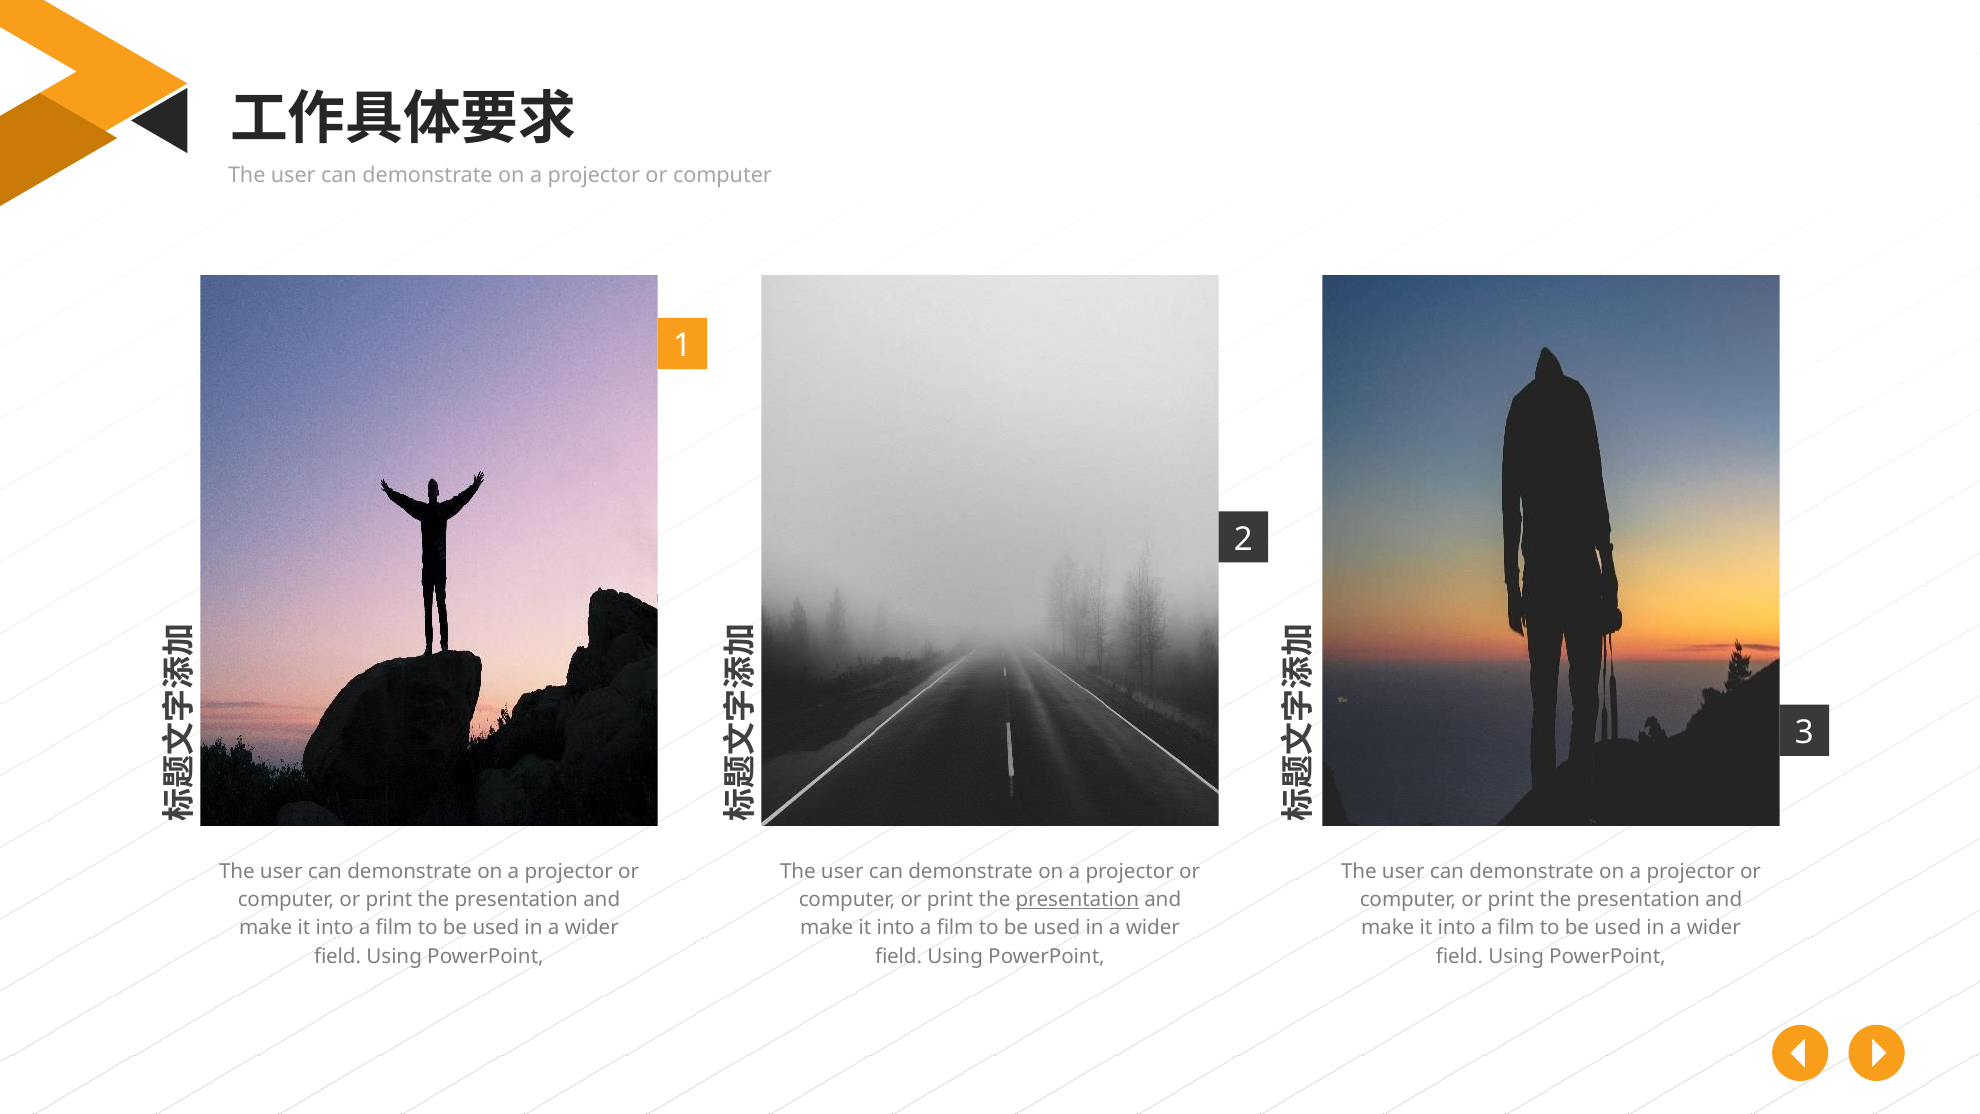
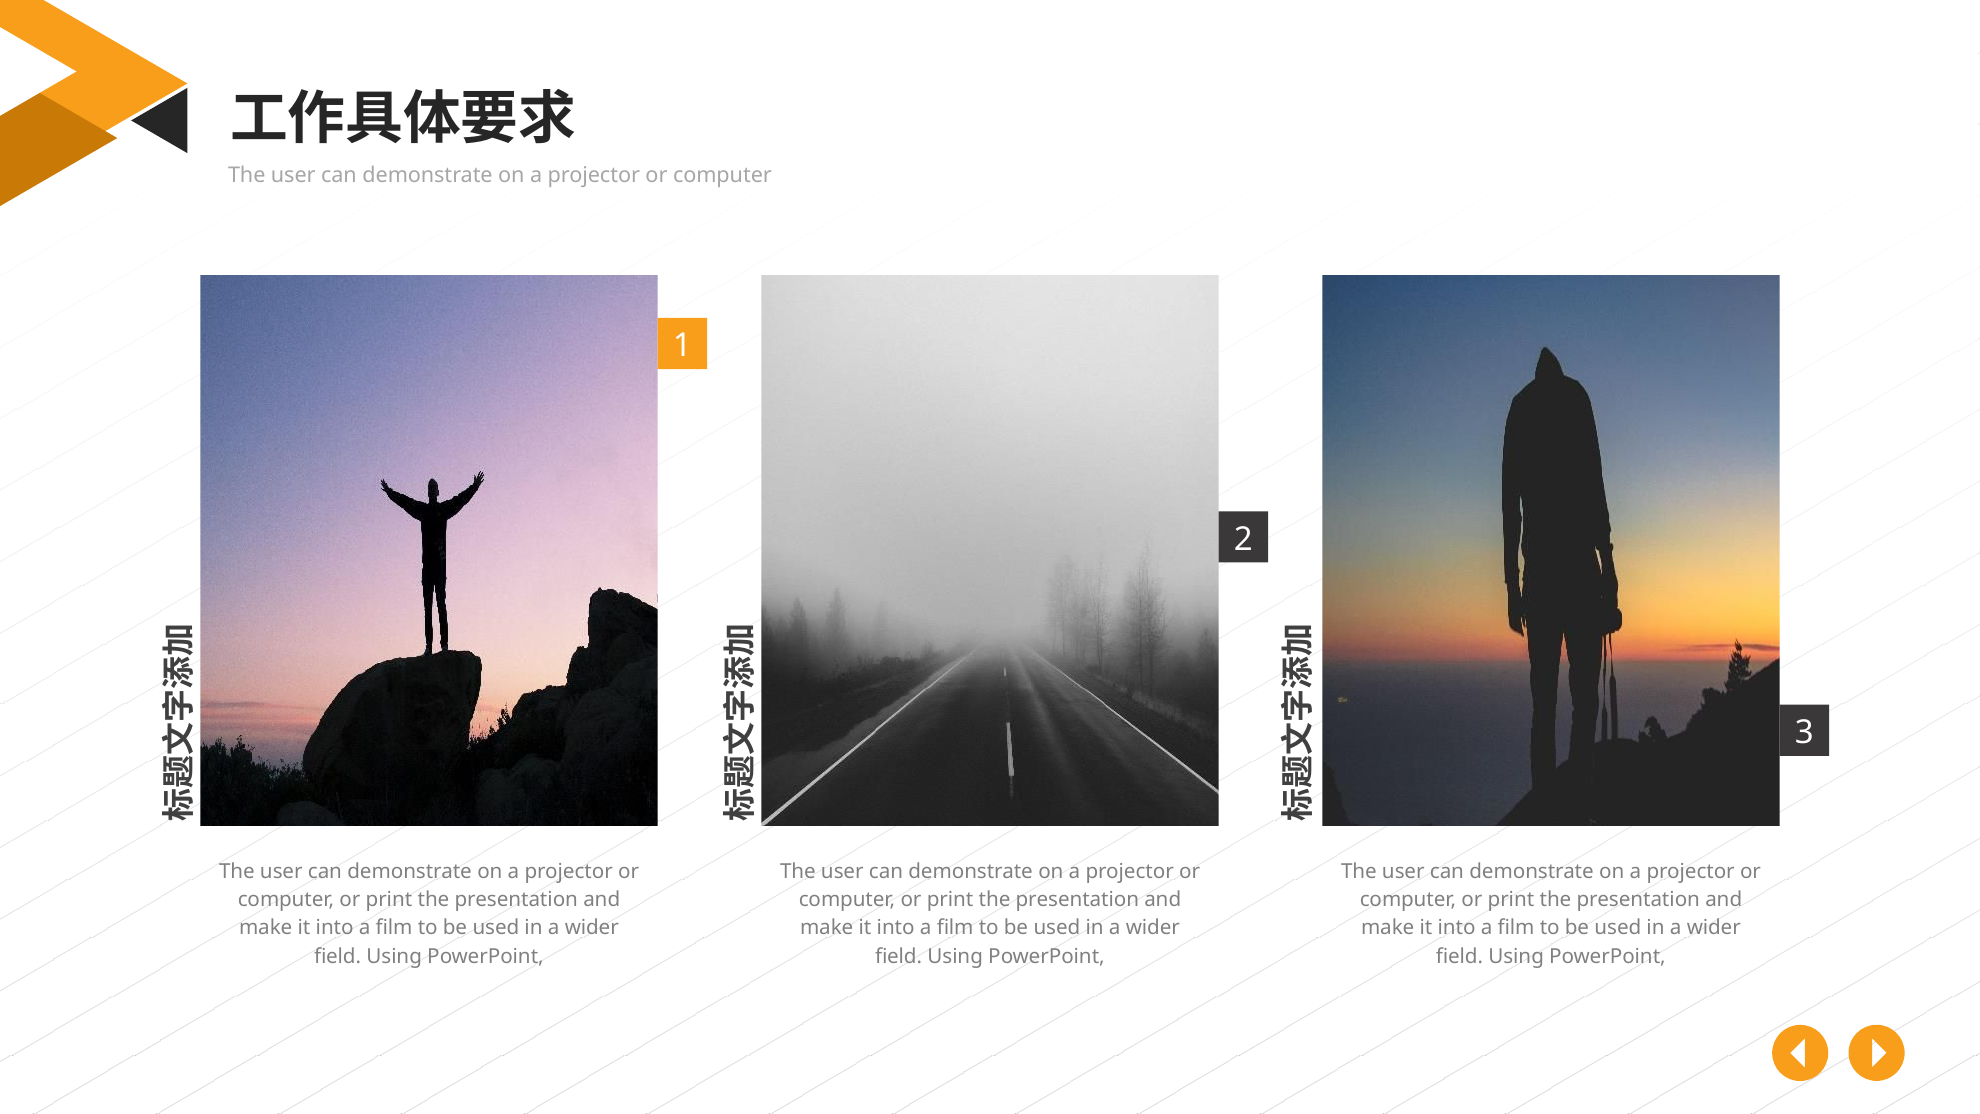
presentation at (1077, 900) underline: present -> none
